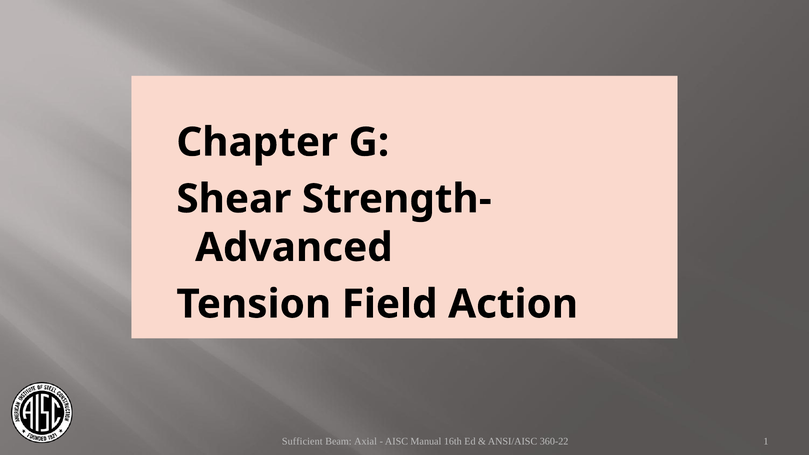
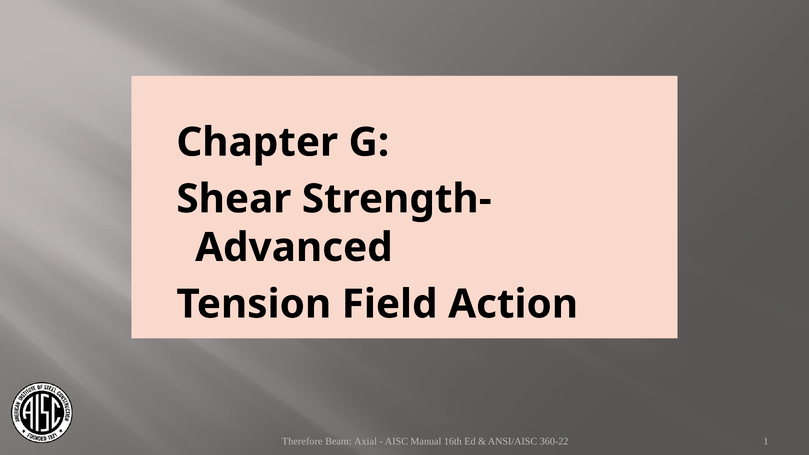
Sufficient: Sufficient -> Therefore
